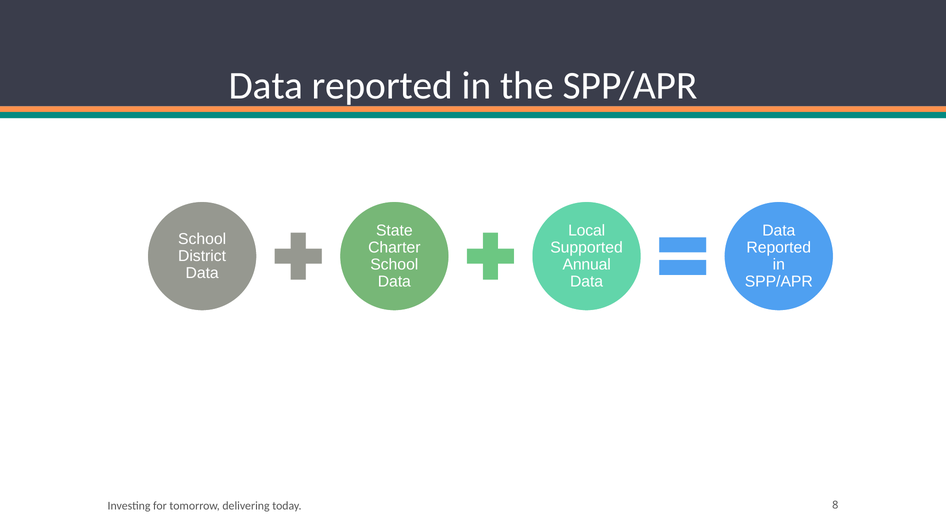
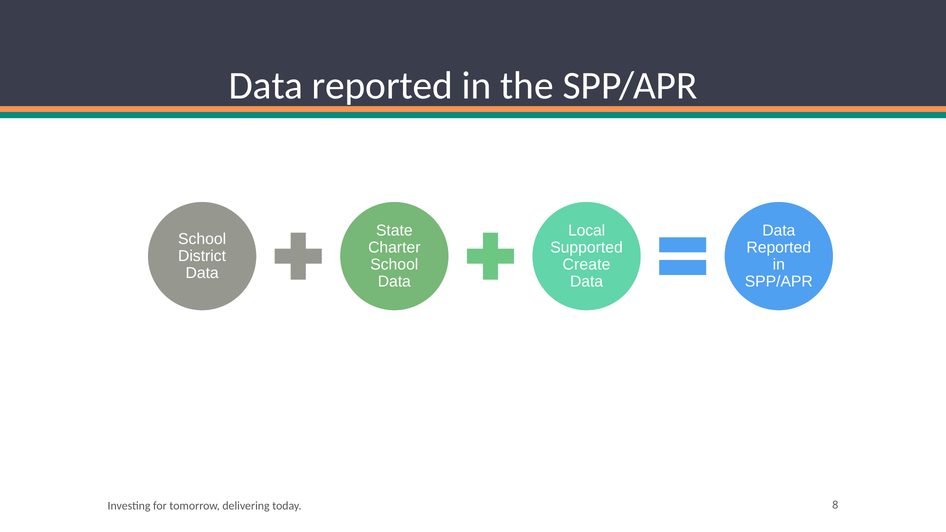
Annual: Annual -> Create
